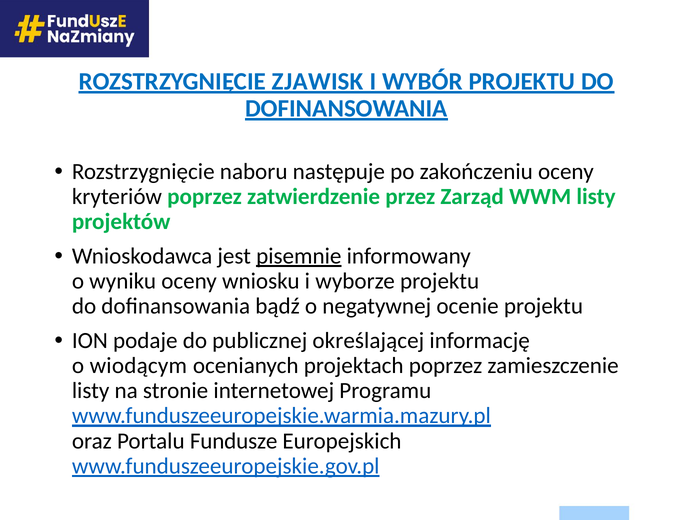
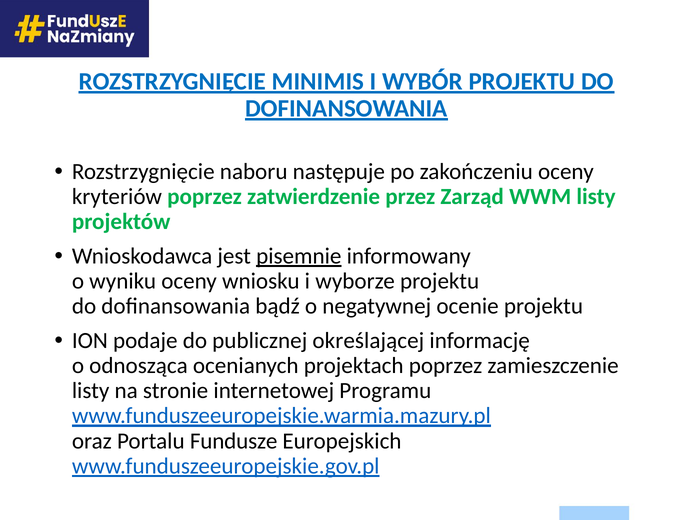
ZJAWISK: ZJAWISK -> MINIMIS
wiodącym: wiodącym -> odnosząca
